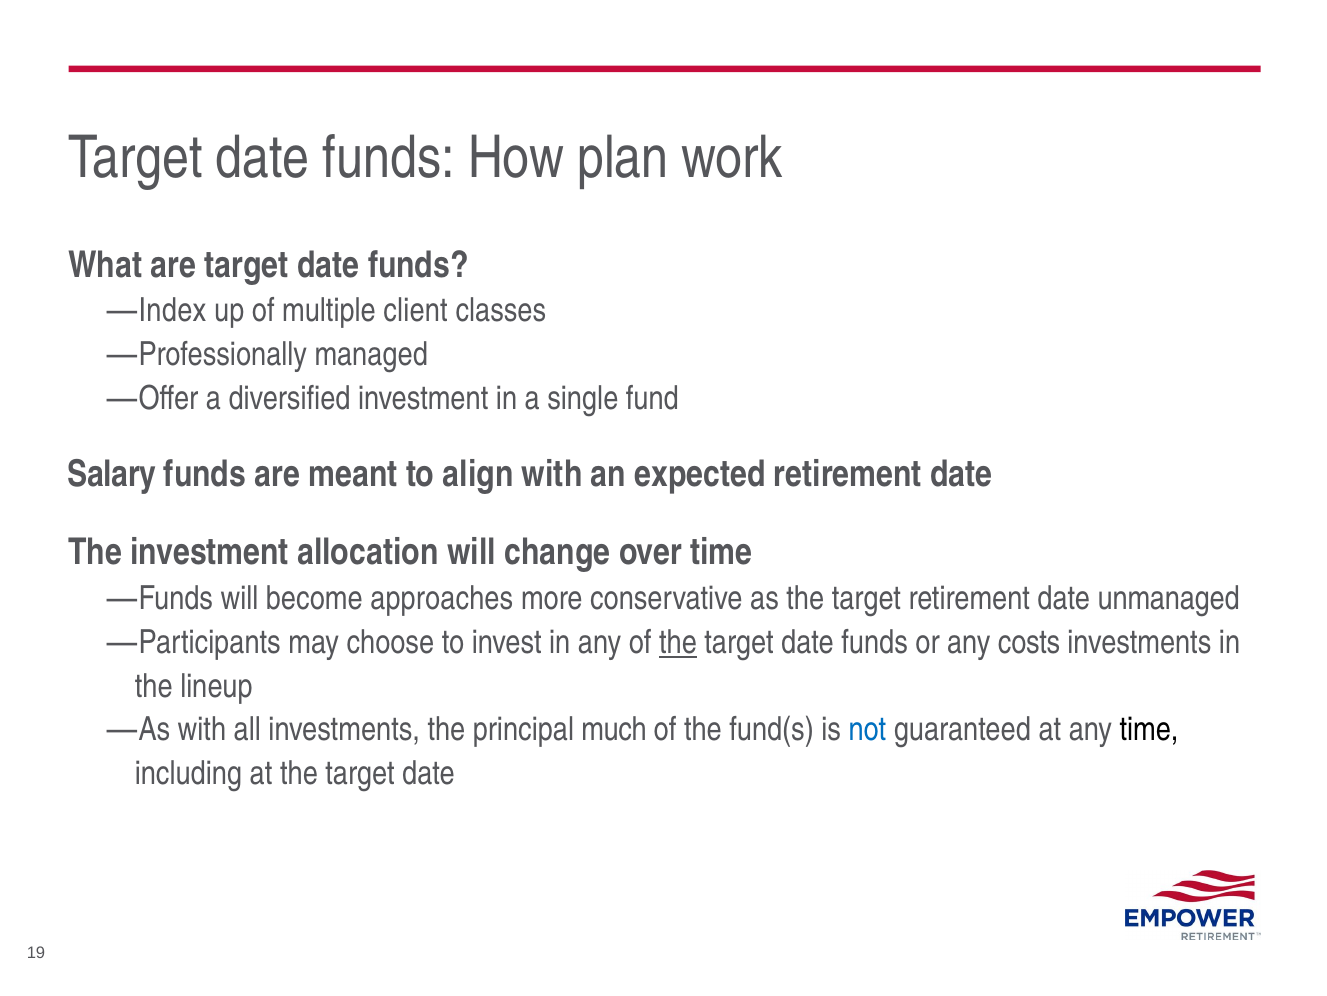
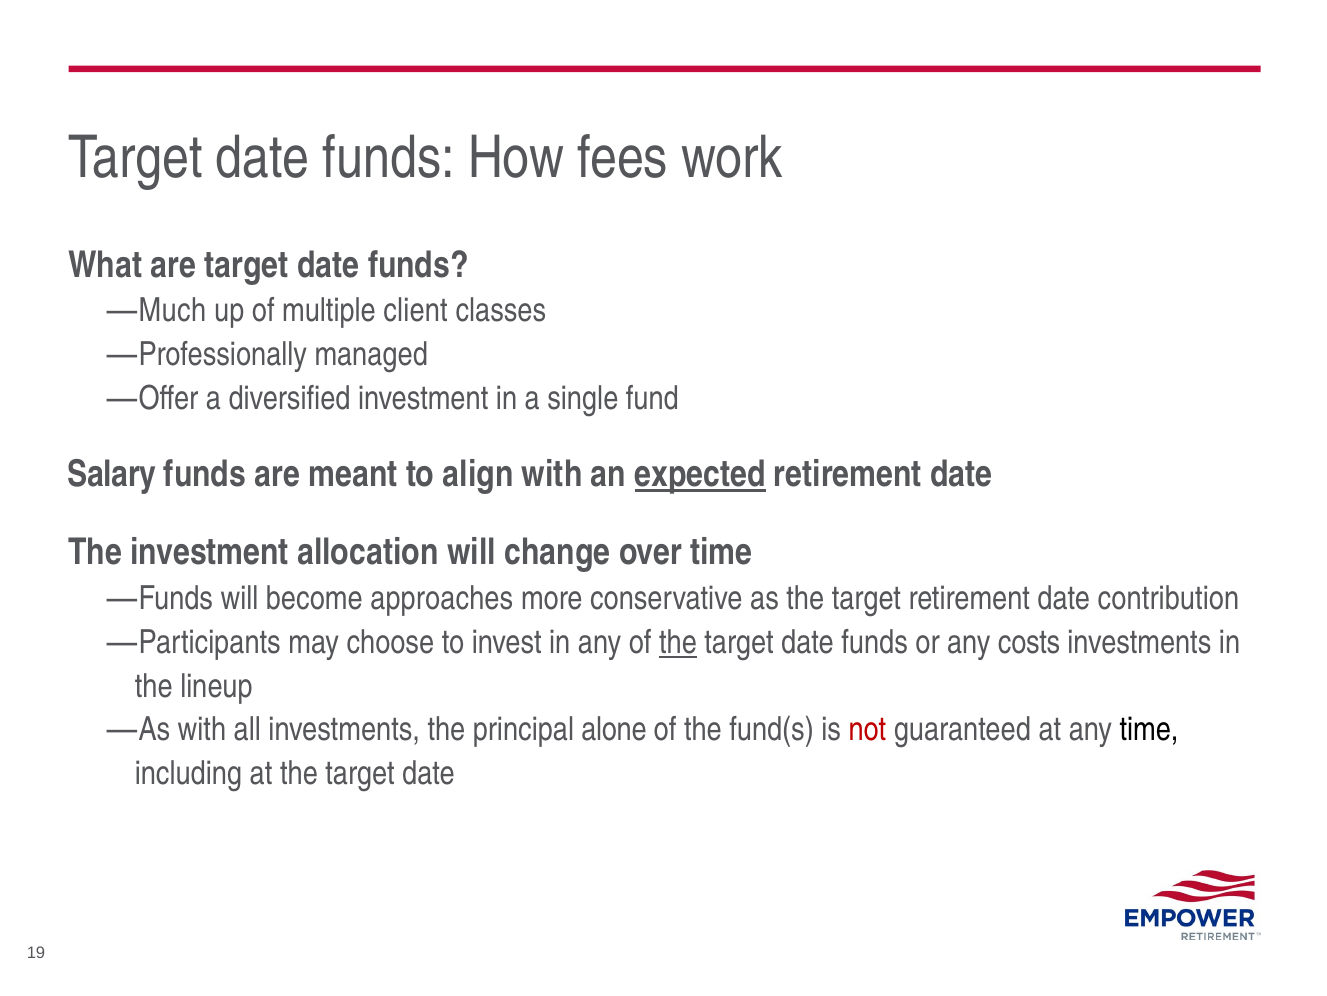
plan: plan -> fees
Index: Index -> Much
expected underline: none -> present
unmanaged: unmanaged -> contribution
much: much -> alone
not colour: blue -> red
